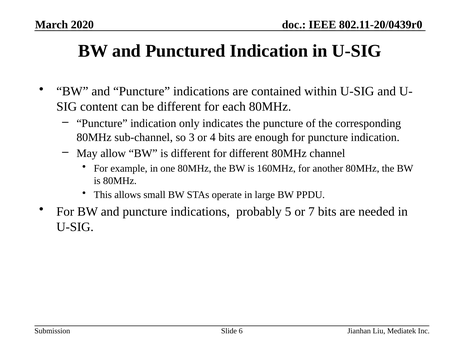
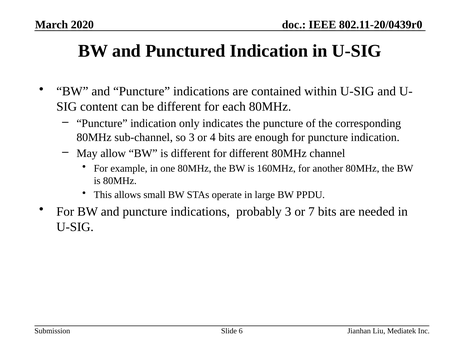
probably 5: 5 -> 3
